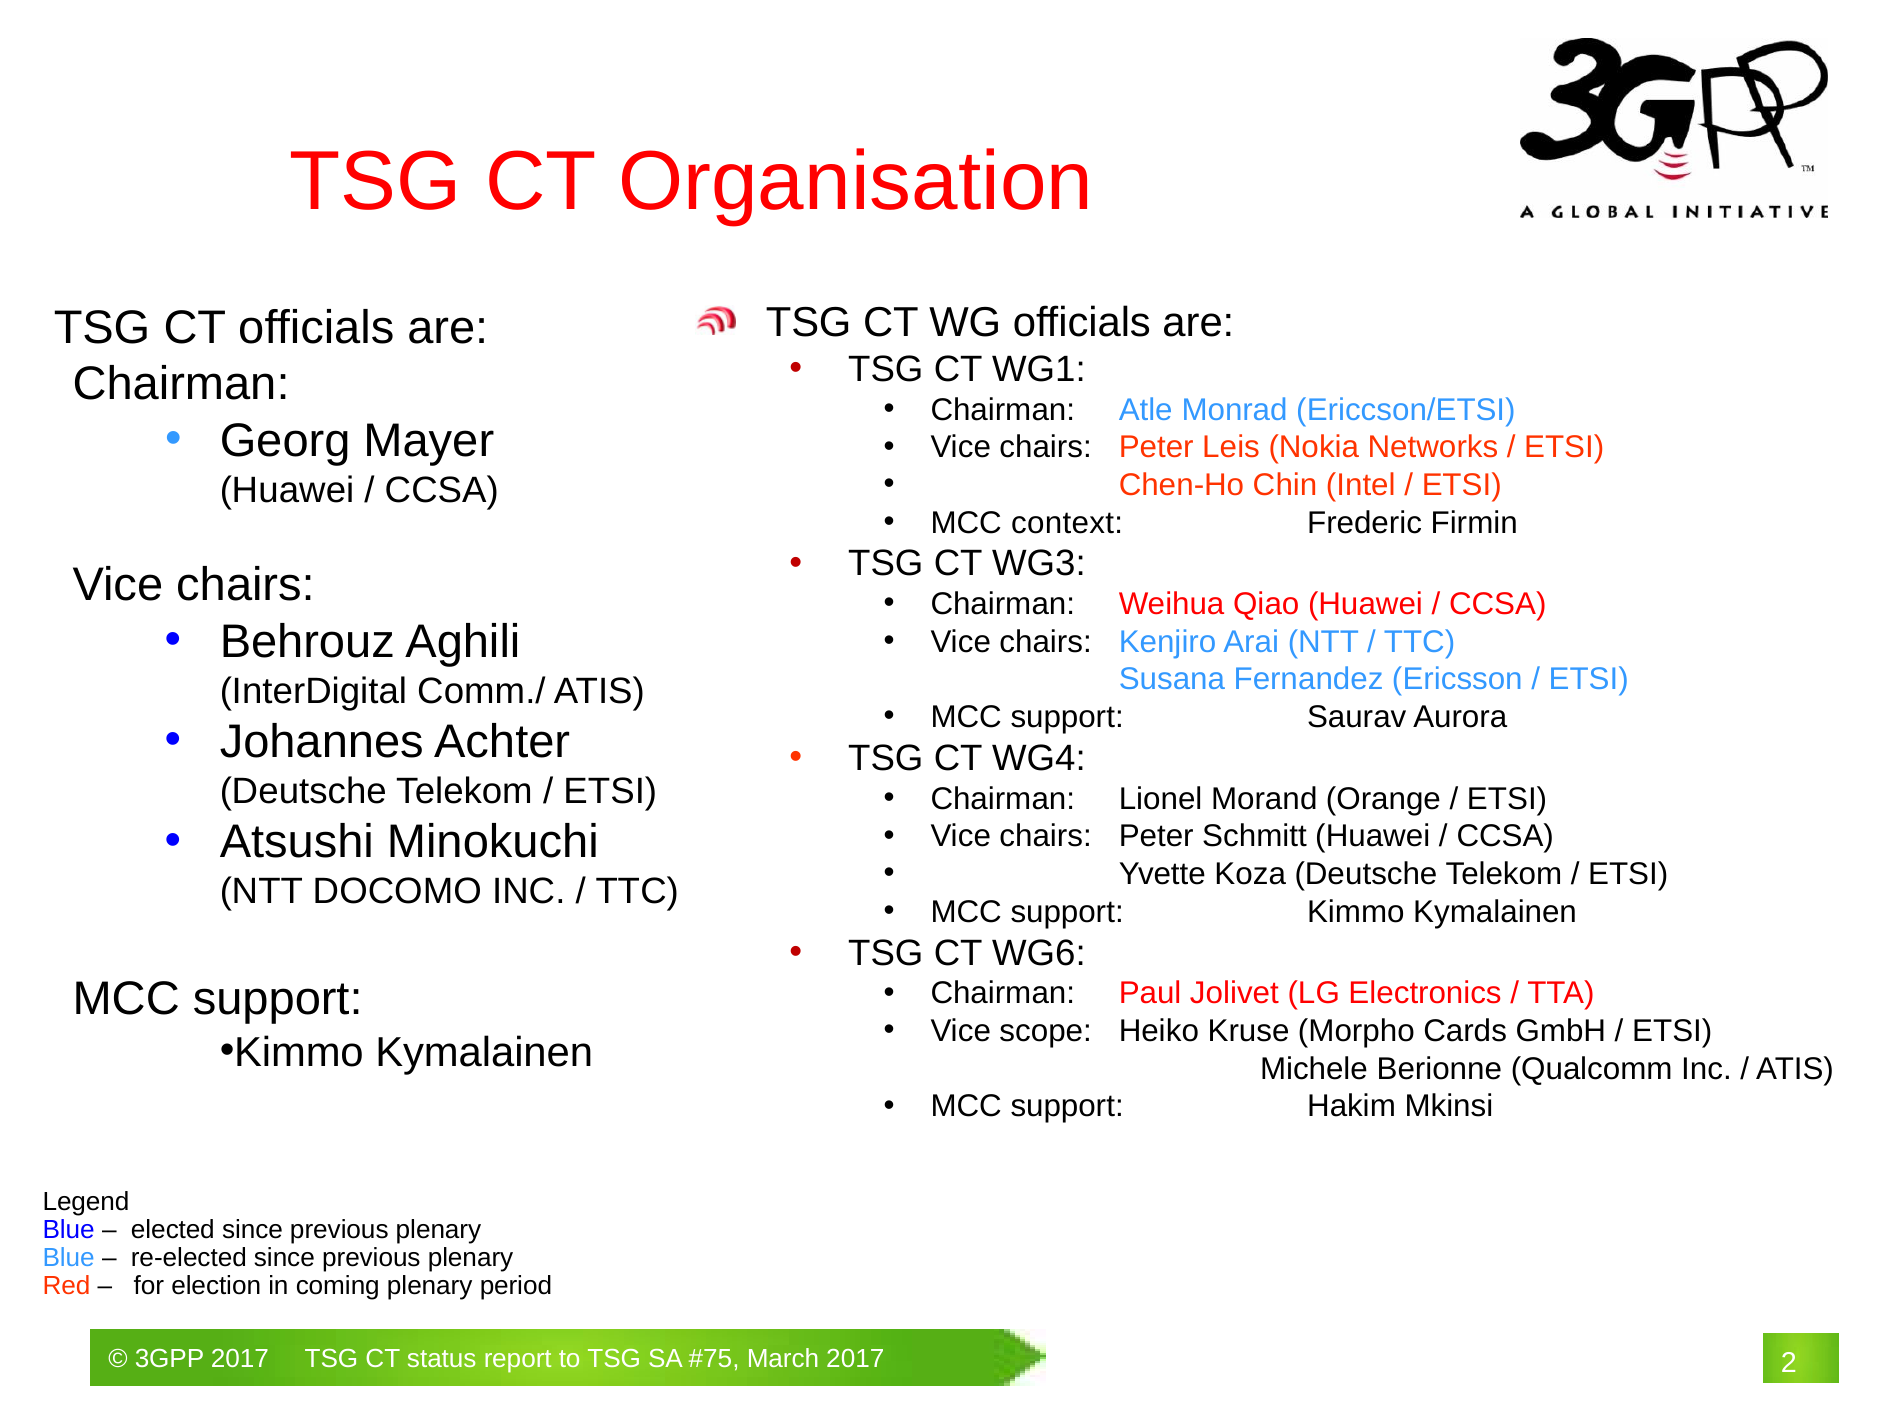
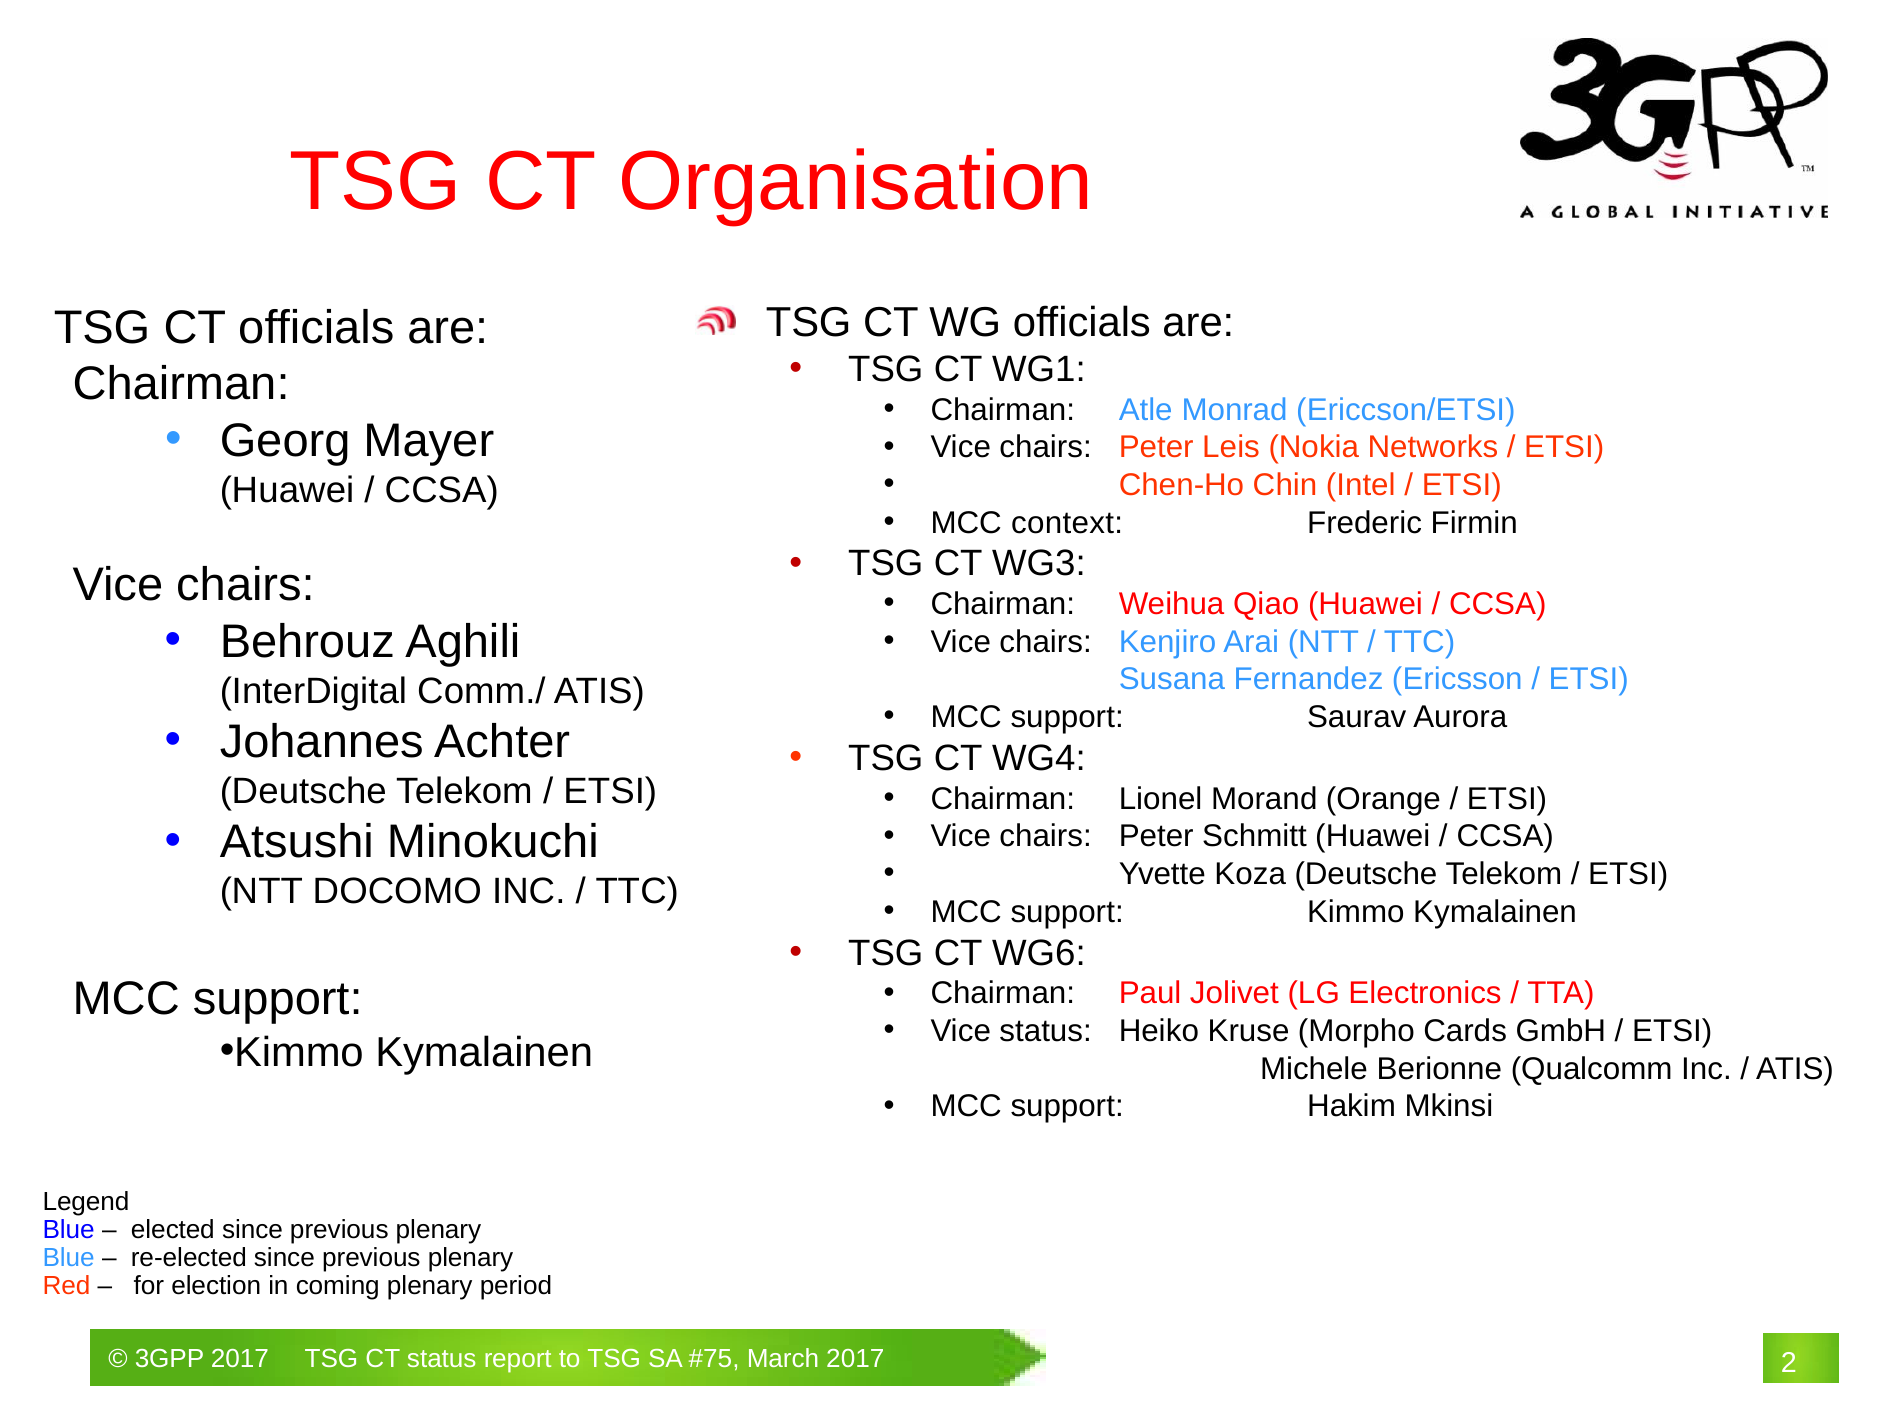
Vice scope: scope -> status
